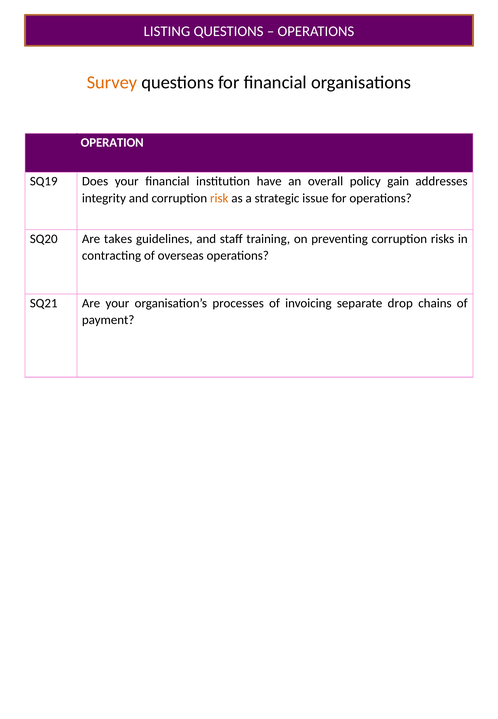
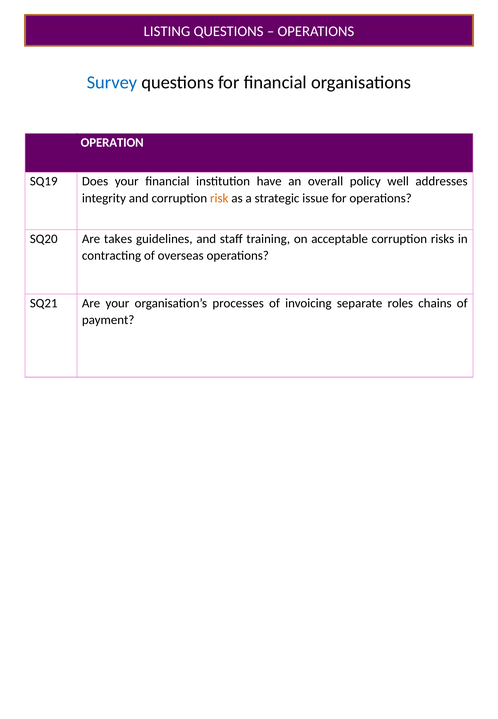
Survey colour: orange -> blue
gain: gain -> well
preventing: preventing -> acceptable
drop: drop -> roles
